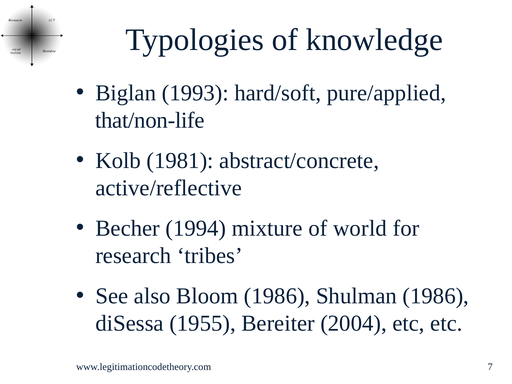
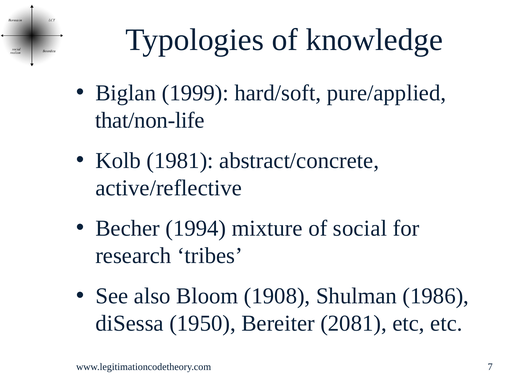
1993: 1993 -> 1999
world: world -> social
Bloom 1986: 1986 -> 1908
1955: 1955 -> 1950
2004: 2004 -> 2081
